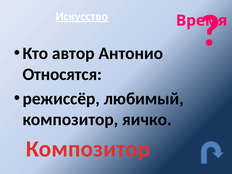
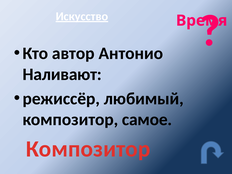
Относятся: Относятся -> Наливают
яичко: яичко -> самое
